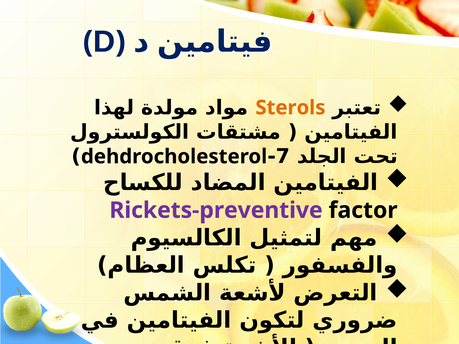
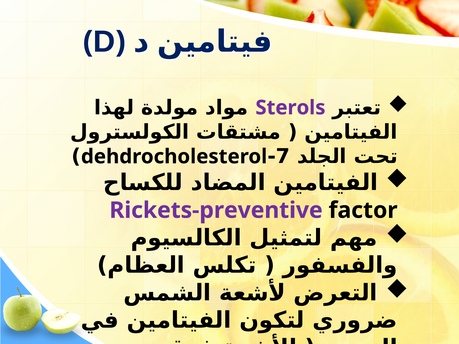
Sterols colour: orange -> purple
